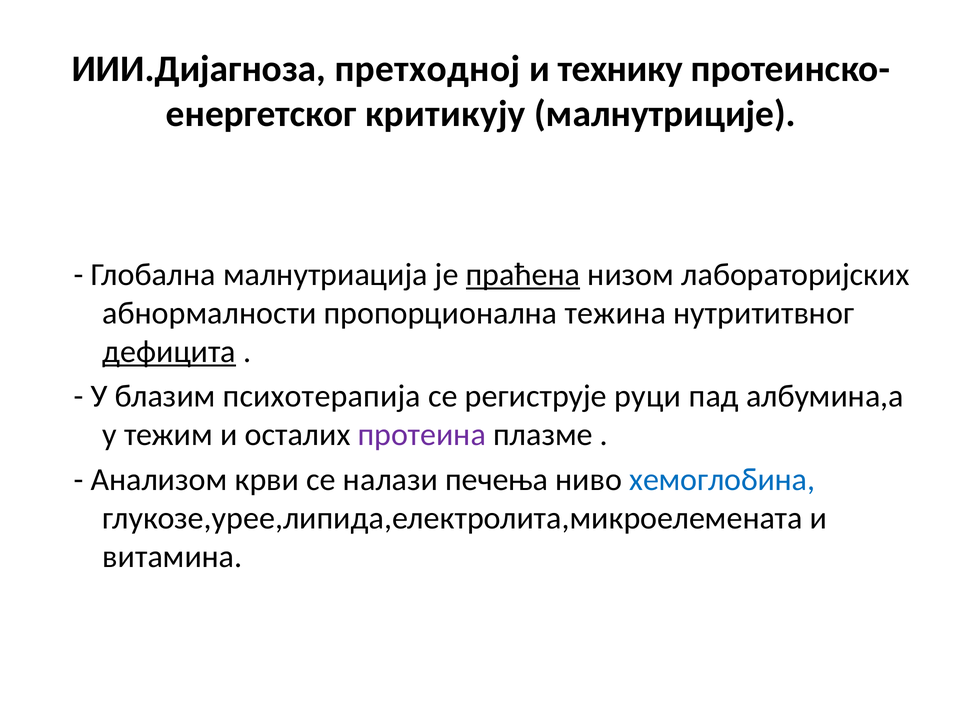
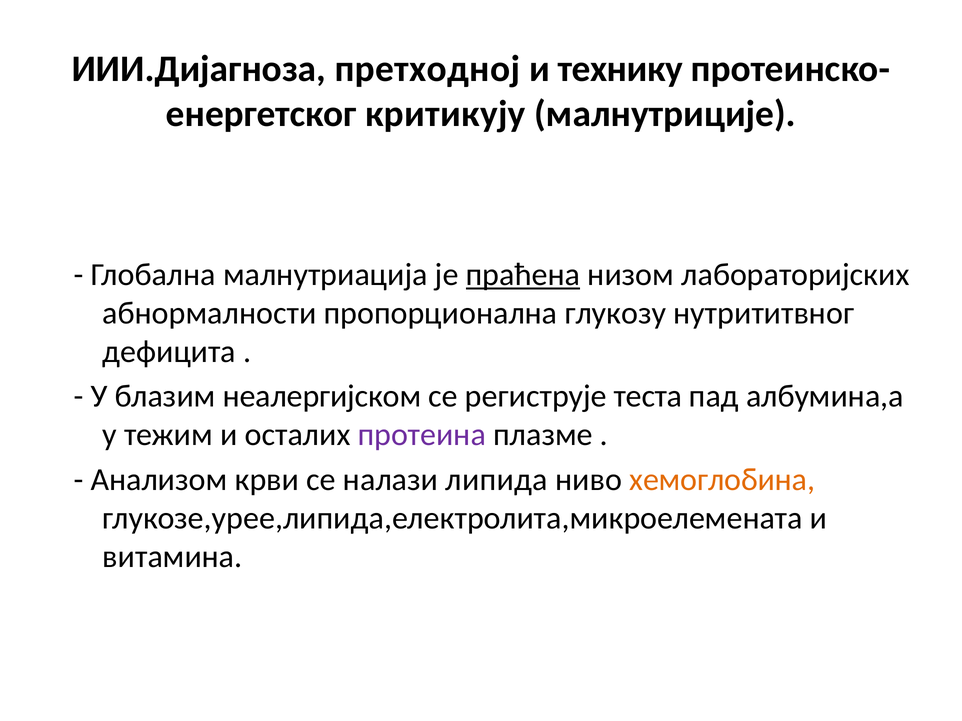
тежина: тежина -> глукозу
дефицита underline: present -> none
психотерапија: психотерапија -> неалергијском
руци: руци -> теста
печења: печења -> липида
хемоглобина colour: blue -> orange
